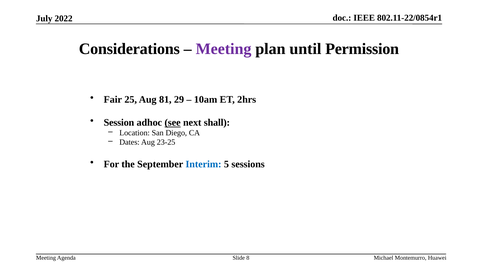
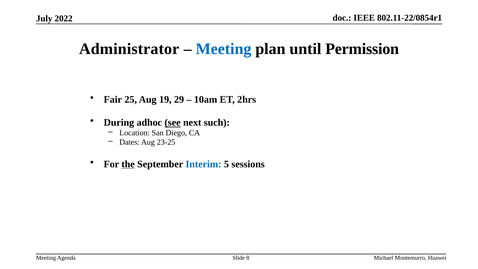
Considerations: Considerations -> Administrator
Meeting at (224, 49) colour: purple -> blue
81: 81 -> 19
Session: Session -> During
shall: shall -> such
the underline: none -> present
